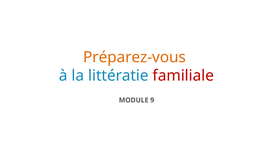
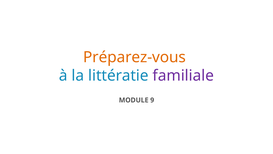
familiale colour: red -> purple
